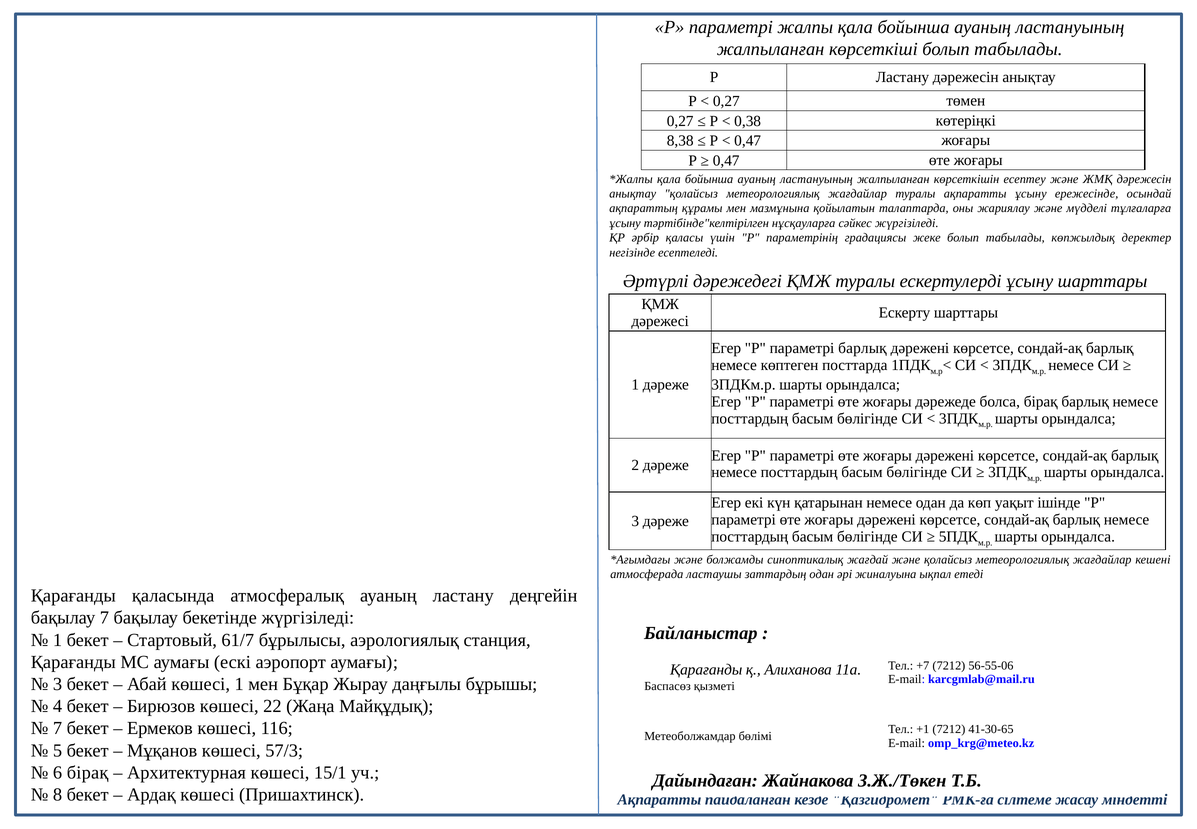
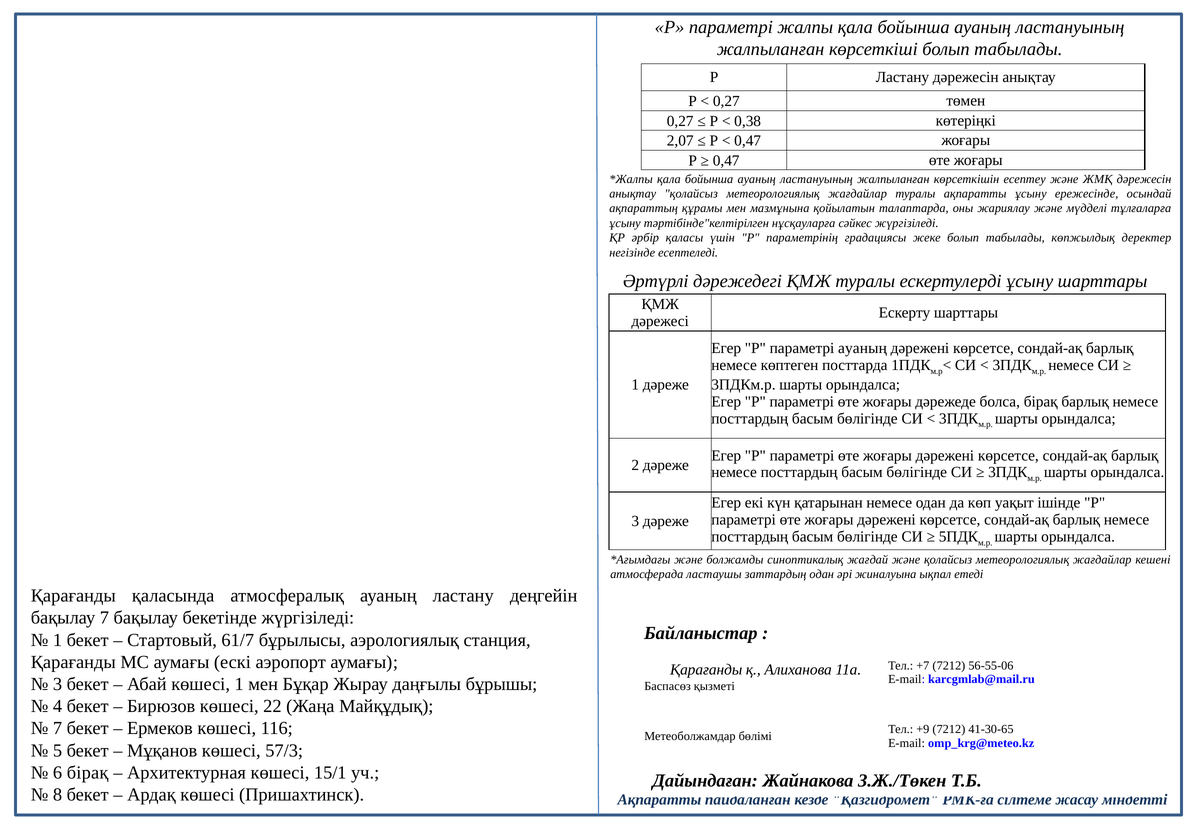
8,38: 8,38 -> 2,07
параметрі барлық: барлық -> ауаның
+1: +1 -> +9
